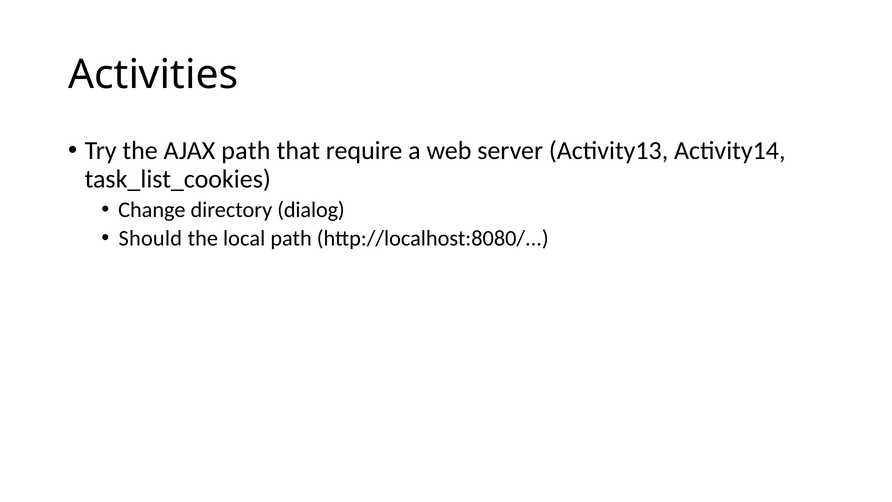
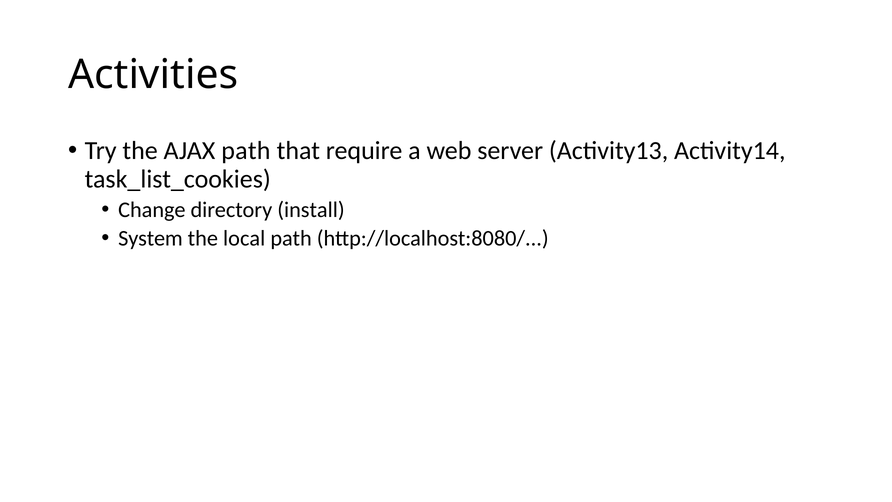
dialog: dialog -> install
Should: Should -> System
